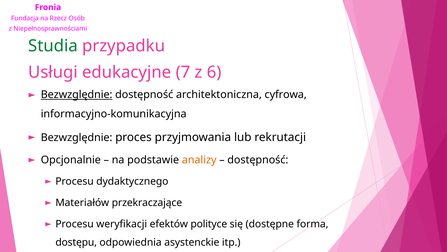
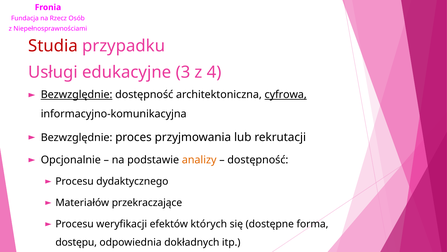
Studia colour: green -> red
7: 7 -> 3
6: 6 -> 4
cyfrowa underline: none -> present
polityce: polityce -> których
asystenckie: asystenckie -> dokładnych
